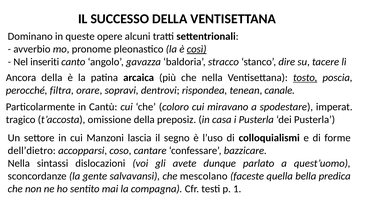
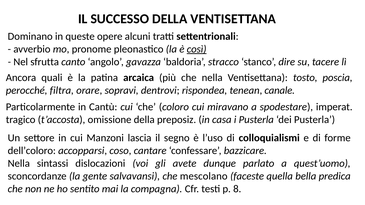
inseriti: inseriti -> sfrutta
Ancora della: della -> quali
tosto underline: present -> none
dell’dietro: dell’dietro -> dell’coloro
1: 1 -> 8
